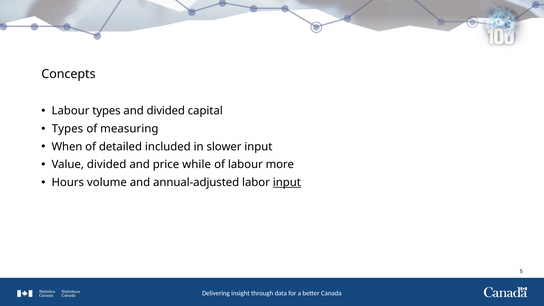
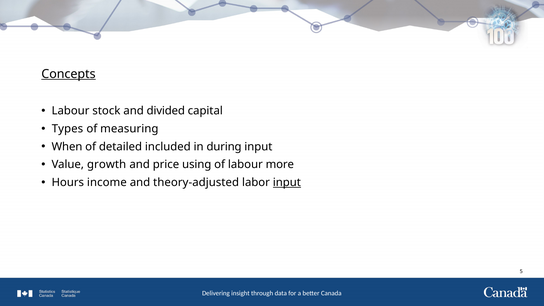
Concepts underline: none -> present
Labour types: types -> stock
slower: slower -> during
Value divided: divided -> growth
while: while -> using
volume: volume -> income
annual-adjusted: annual-adjusted -> theory-adjusted
